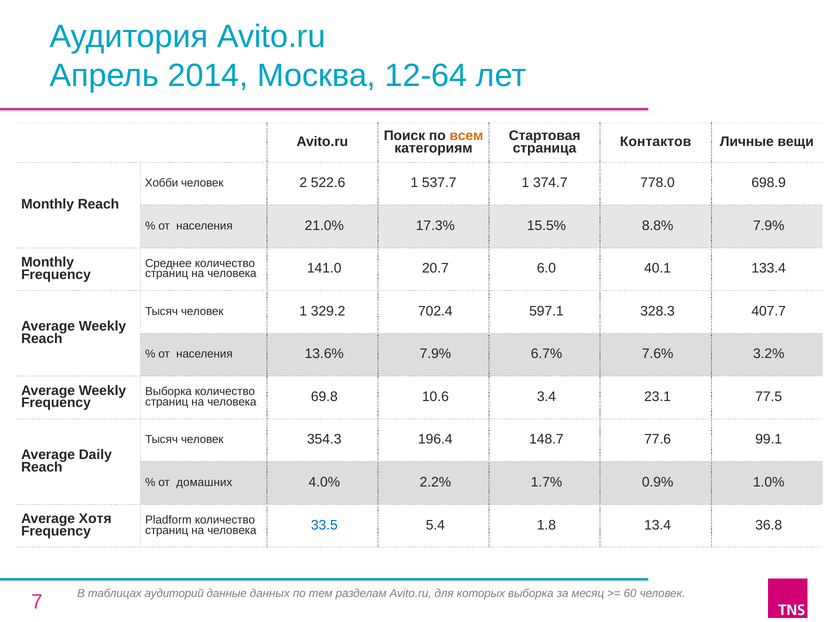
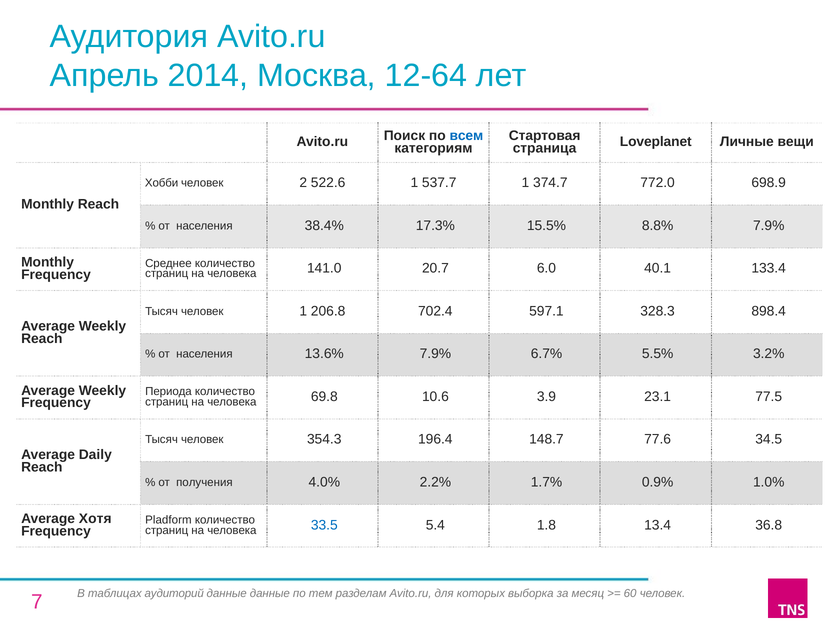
всем colour: orange -> blue
Контактов: Контактов -> Loveplanet
778.0: 778.0 -> 772.0
21.0%: 21.0% -> 38.4%
329.2: 329.2 -> 206.8
407.7: 407.7 -> 898.4
7.6%: 7.6% -> 5.5%
Выборка at (168, 392): Выборка -> Периода
3.4: 3.4 -> 3.9
99.1: 99.1 -> 34.5
домашних: домашних -> получения
данные данных: данных -> данные
